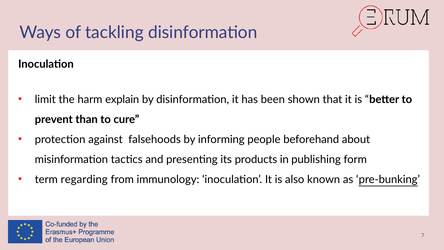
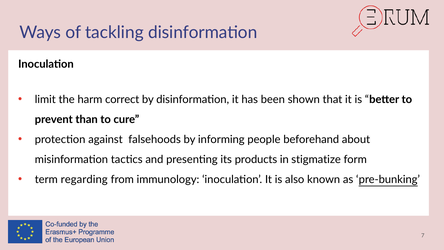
explain: explain -> correct
publishing: publishing -> stigmatize
